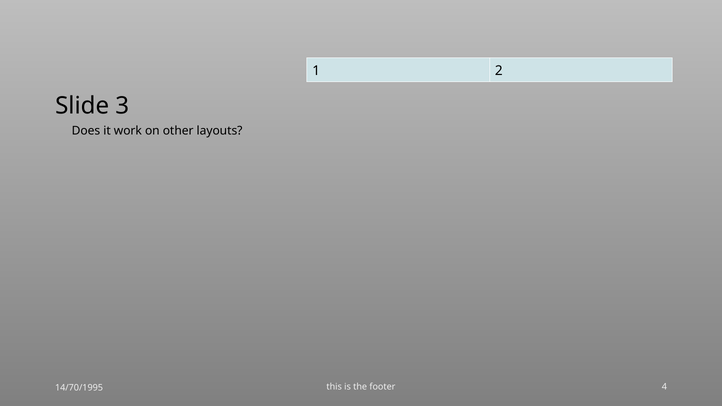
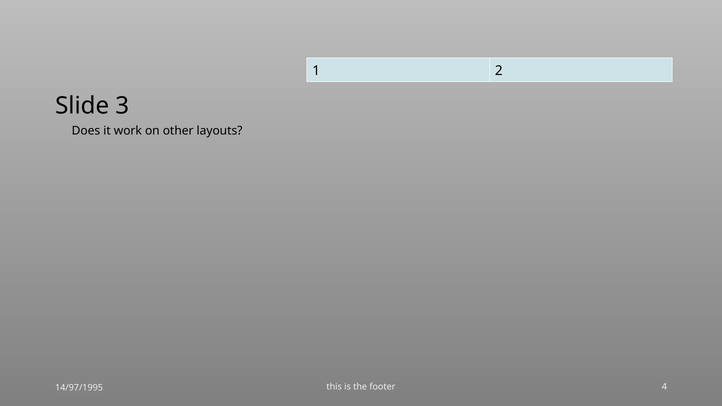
14/70/1995: 14/70/1995 -> 14/97/1995
